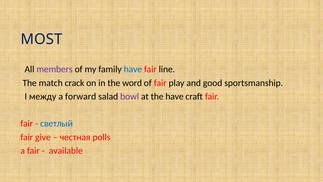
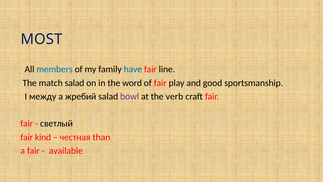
members colour: purple -> blue
match crack: crack -> salad
forward: forward -> жребий
the have: have -> verb
светлый colour: blue -> black
give: give -> kind
polls: polls -> than
